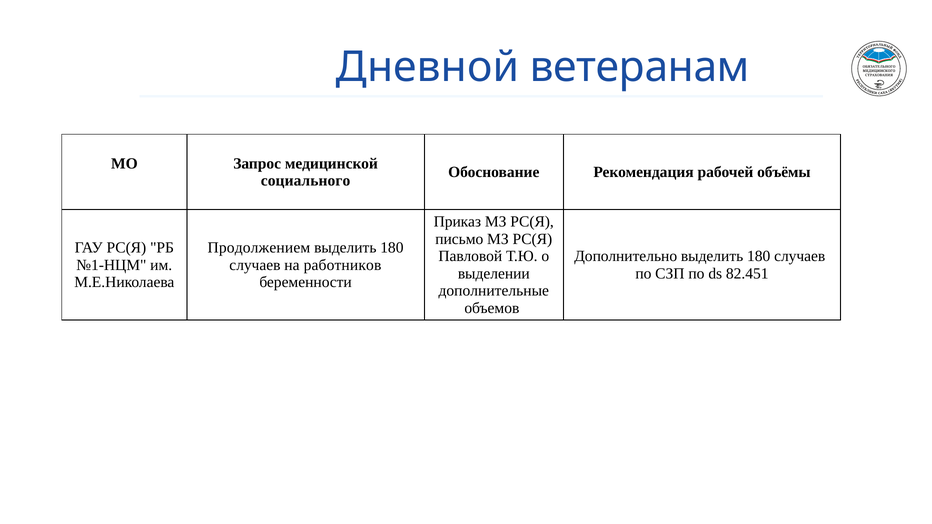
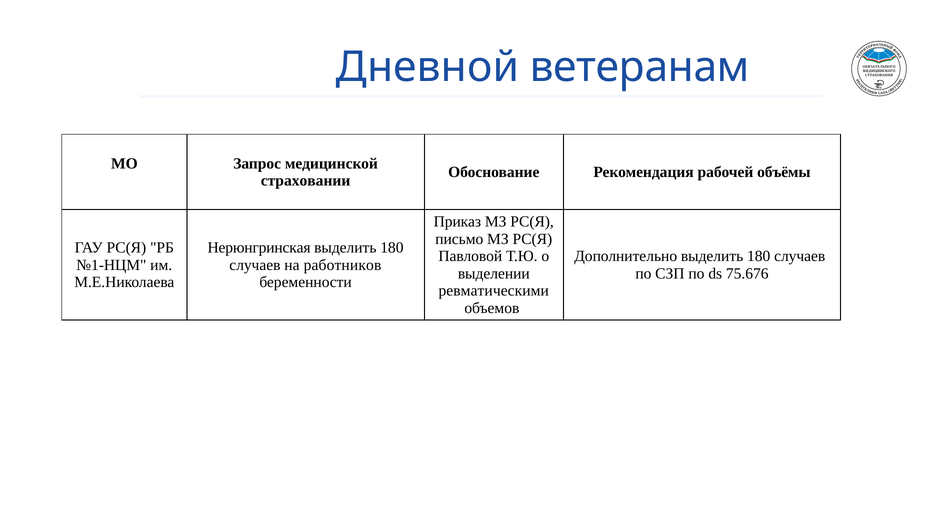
социального: социального -> страховании
Продолжением: Продолжением -> Нерюнгринская
82.451: 82.451 -> 75.676
дополнительные: дополнительные -> ревматическими
